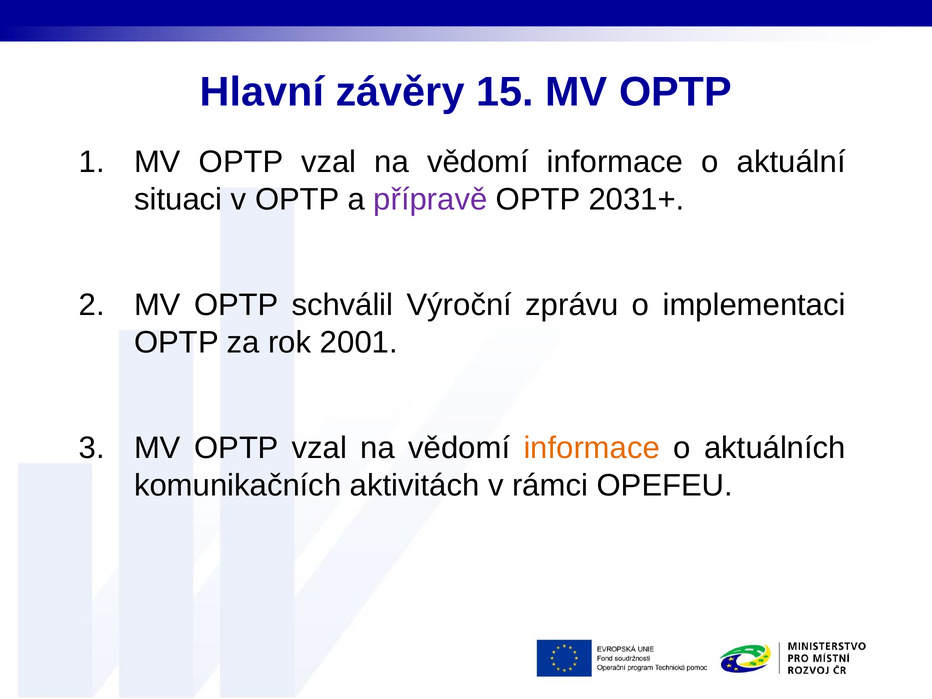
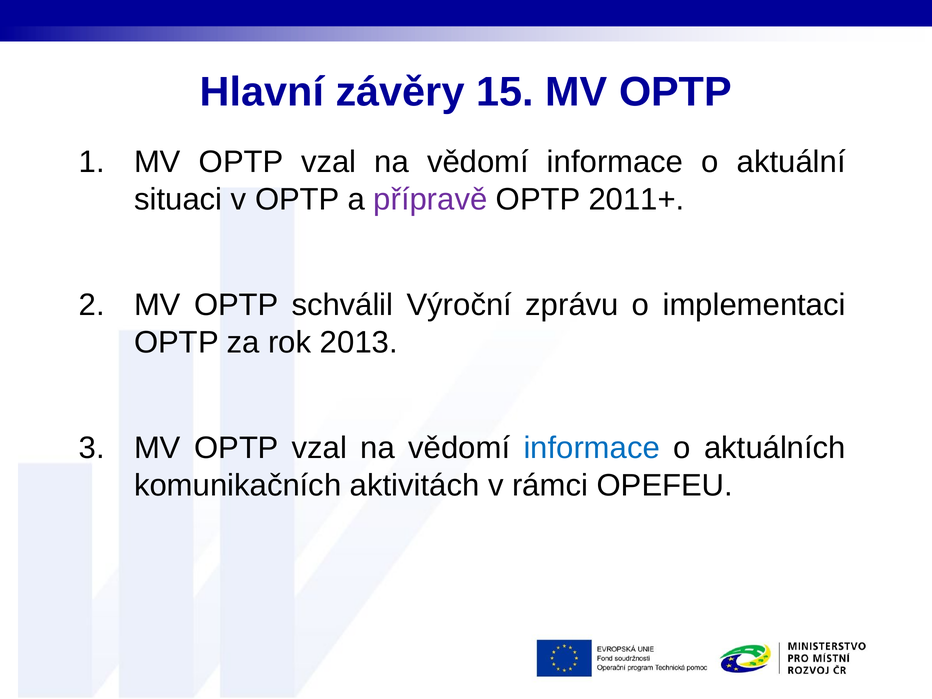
2031+: 2031+ -> 2011+
2001: 2001 -> 2013
informace at (592, 448) colour: orange -> blue
